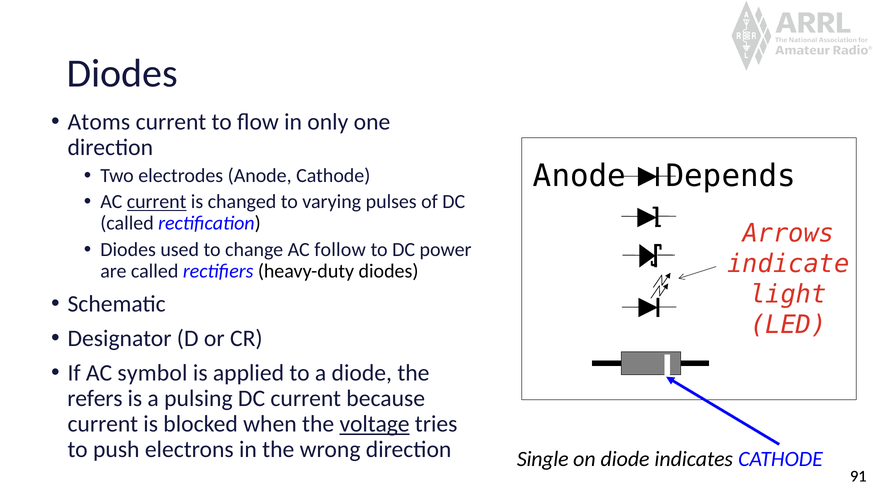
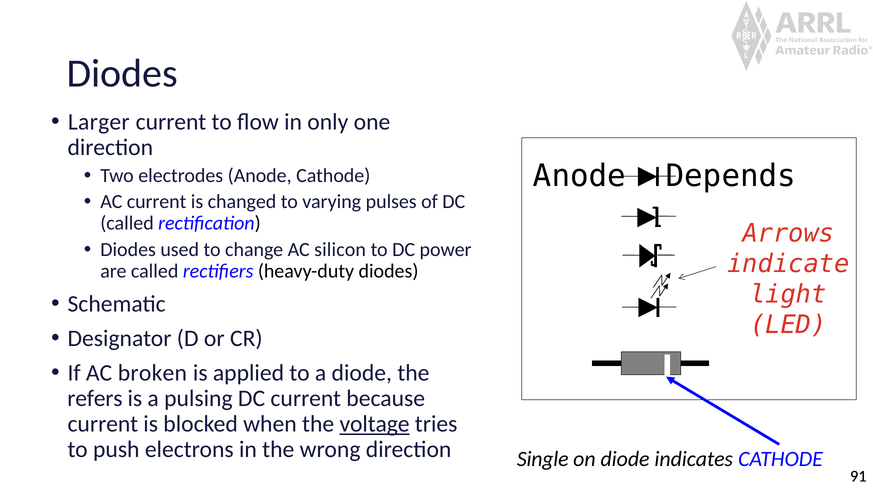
Atoms: Atoms -> Larger
current at (157, 202) underline: present -> none
follow: follow -> silicon
symbol: symbol -> broken
